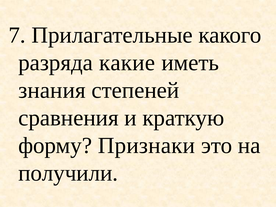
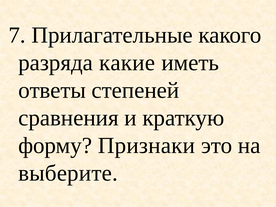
знания: знания -> ответы
получили: получили -> выберите
